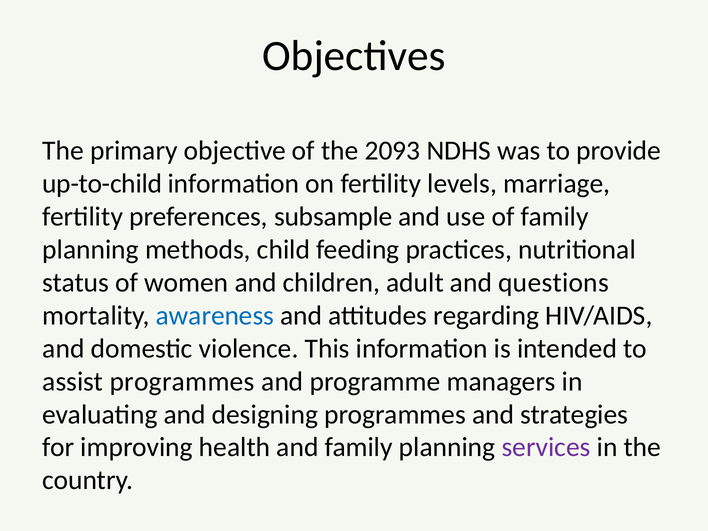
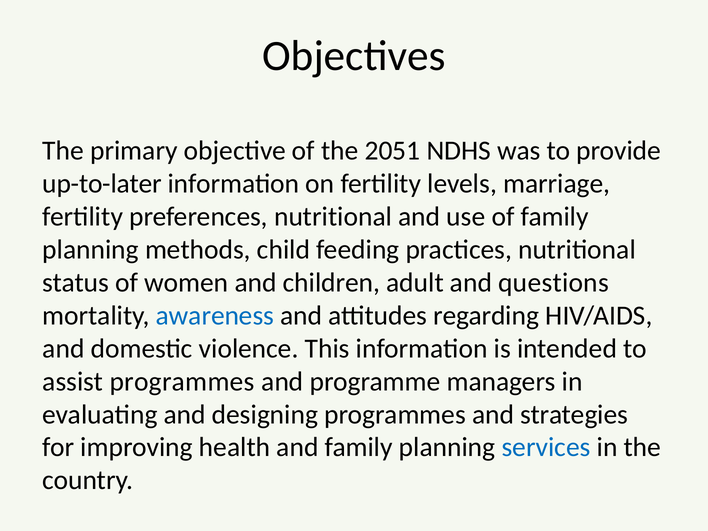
2093: 2093 -> 2051
up-to-child: up-to-child -> up-to-later
preferences subsample: subsample -> nutritional
services colour: purple -> blue
